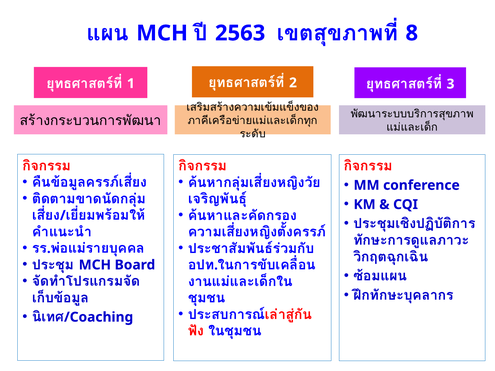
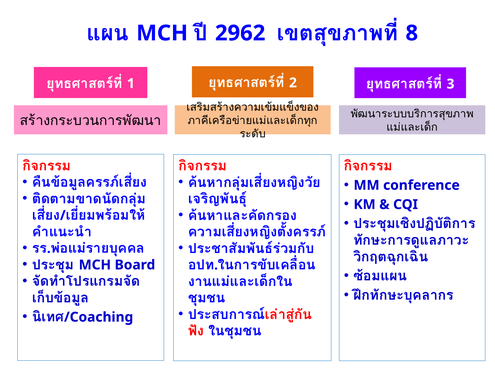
2563: 2563 -> 2962
